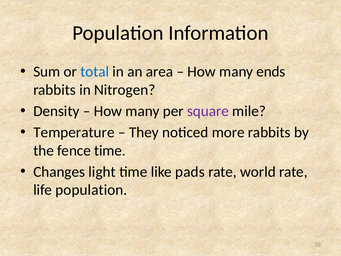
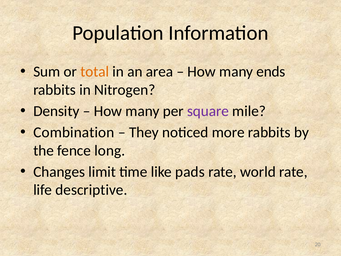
total colour: blue -> orange
Temperature: Temperature -> Combination
fence time: time -> long
light: light -> limit
life population: population -> descriptive
